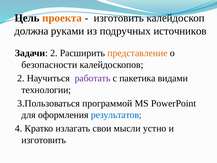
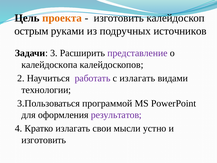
должна: должна -> острым
Задачи 2: 2 -> 3
представление colour: orange -> purple
безопасности: безопасности -> калейдоскопа
с пакетика: пакетика -> излагать
результатов colour: blue -> purple
